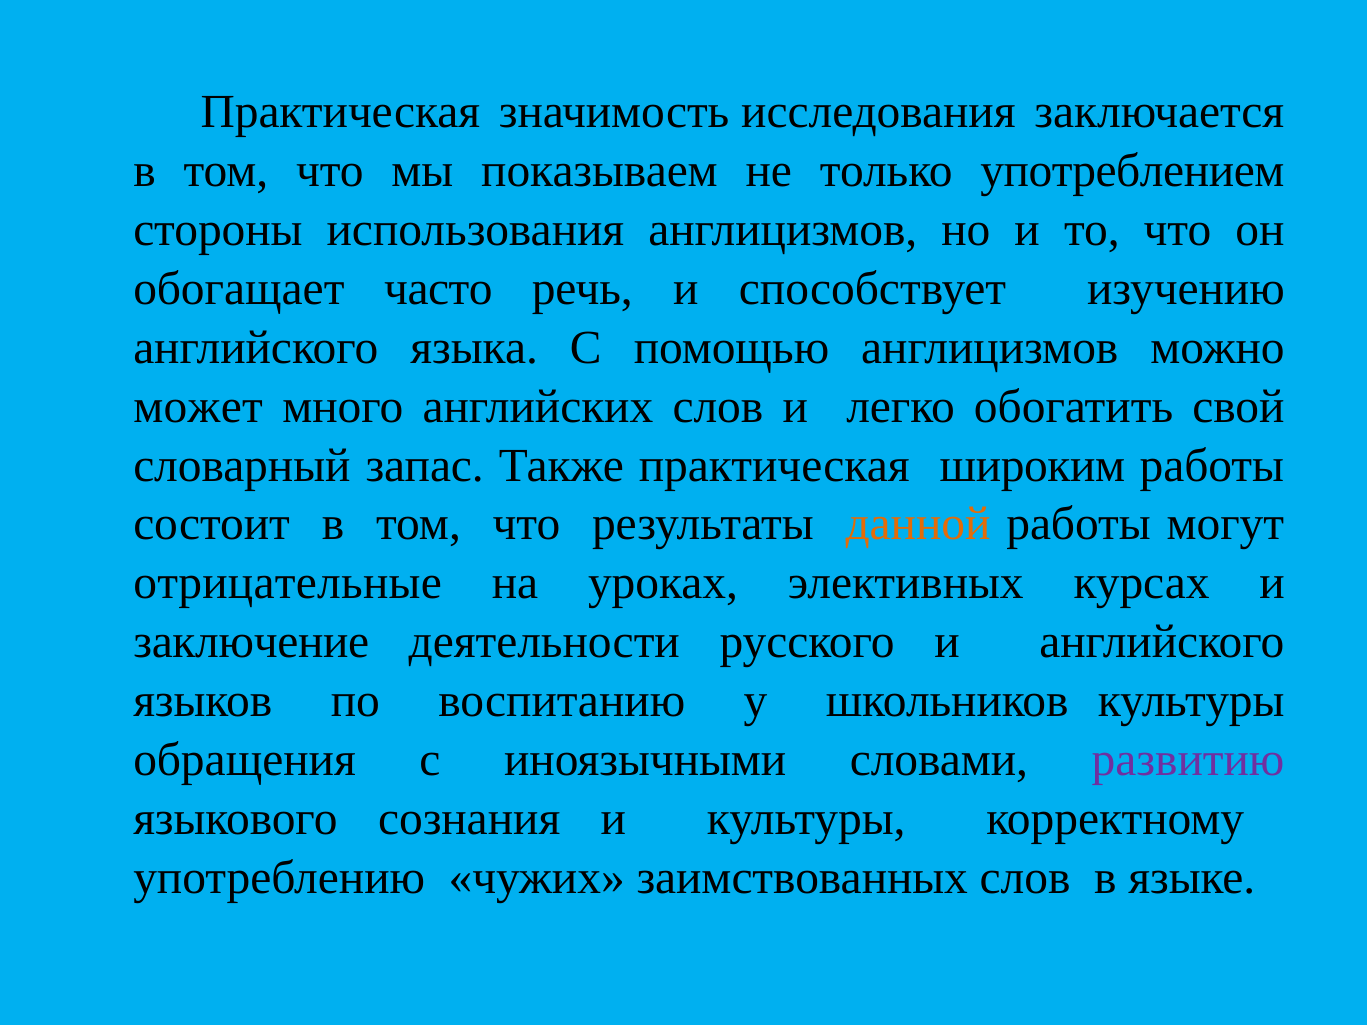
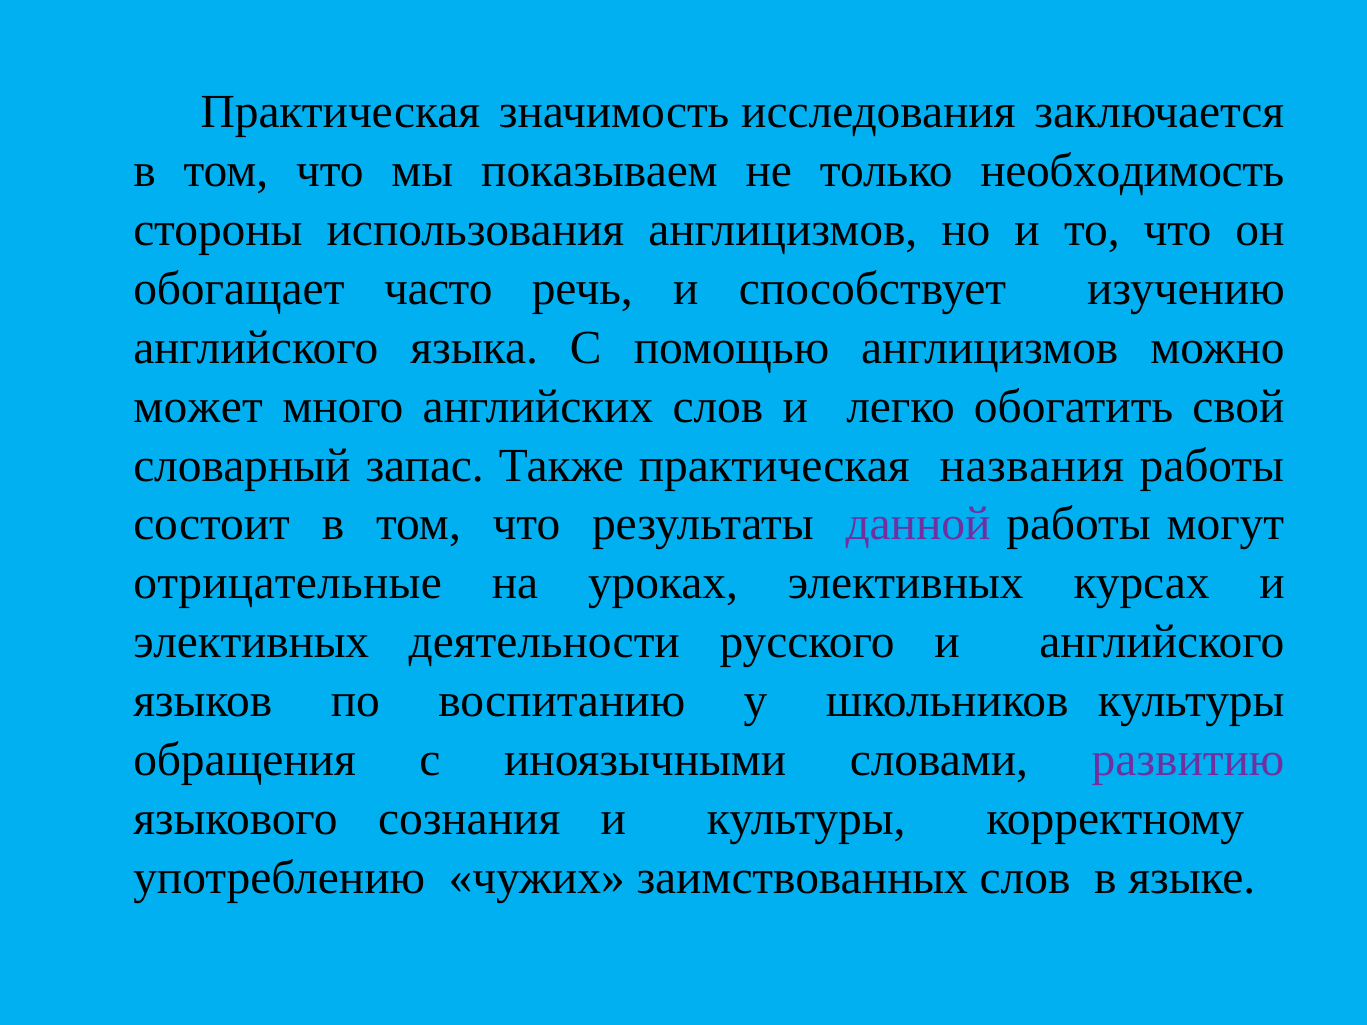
употреблением: употреблением -> необходимость
широким: широким -> названия
данной colour: orange -> purple
заключение at (251, 642): заключение -> элективных
